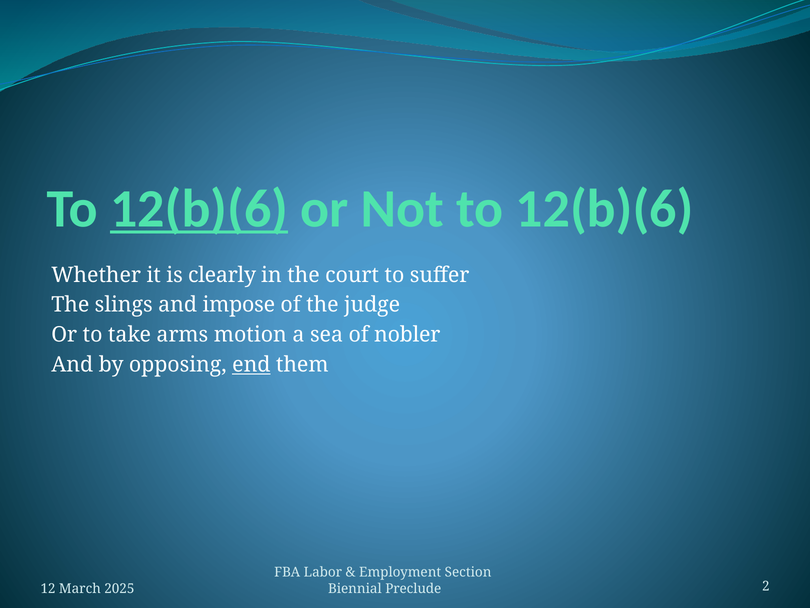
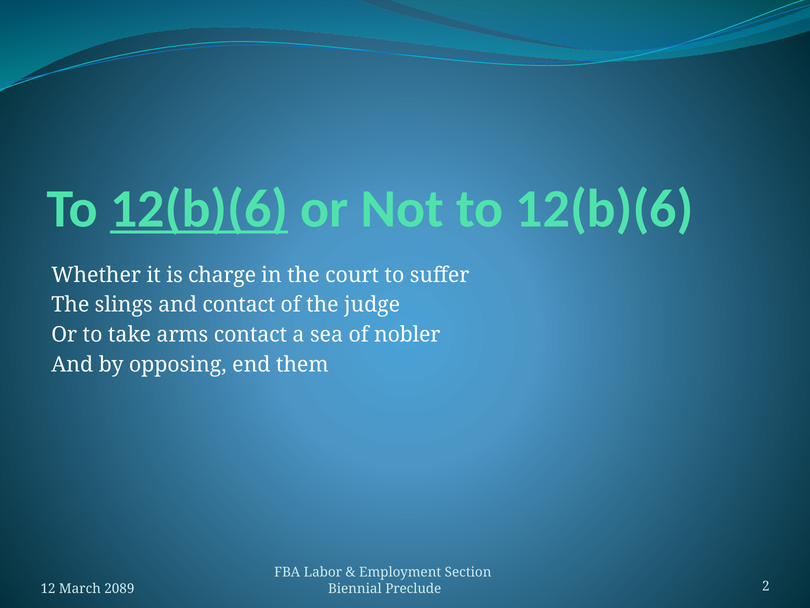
clearly: clearly -> charge
and impose: impose -> contact
arms motion: motion -> contact
end underline: present -> none
2025: 2025 -> 2089
